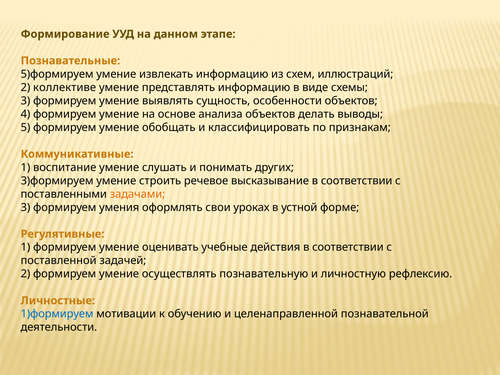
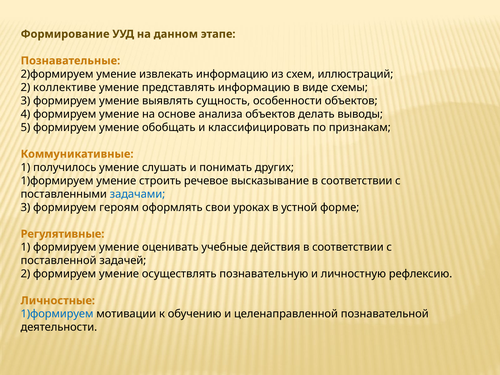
5)формируем: 5)формируем -> 2)формируем
воспитание: воспитание -> получилось
3)формируем at (57, 181): 3)формируем -> 1)формируем
задачами colour: orange -> blue
умения: умения -> героям
